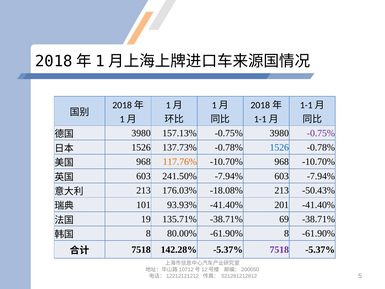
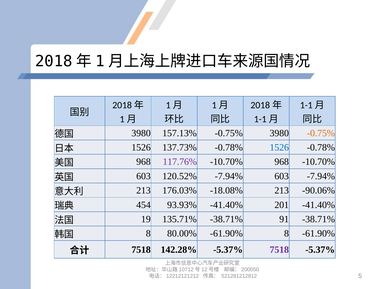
-0.75% at (321, 133) colour: purple -> orange
117.76% colour: orange -> purple
241.50%: 241.50% -> 120.52%
-50.43%: -50.43% -> -90.06%
101: 101 -> 454
69: 69 -> 91
